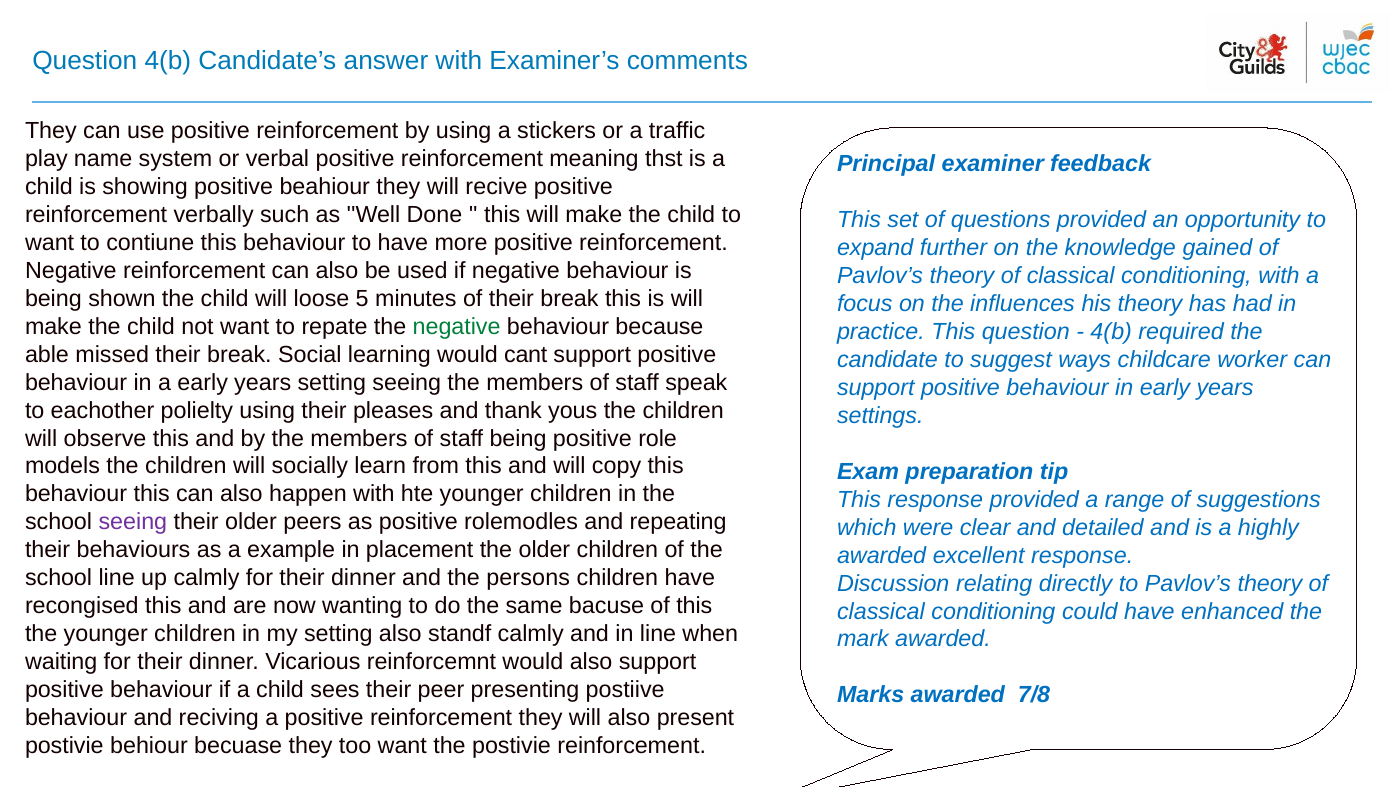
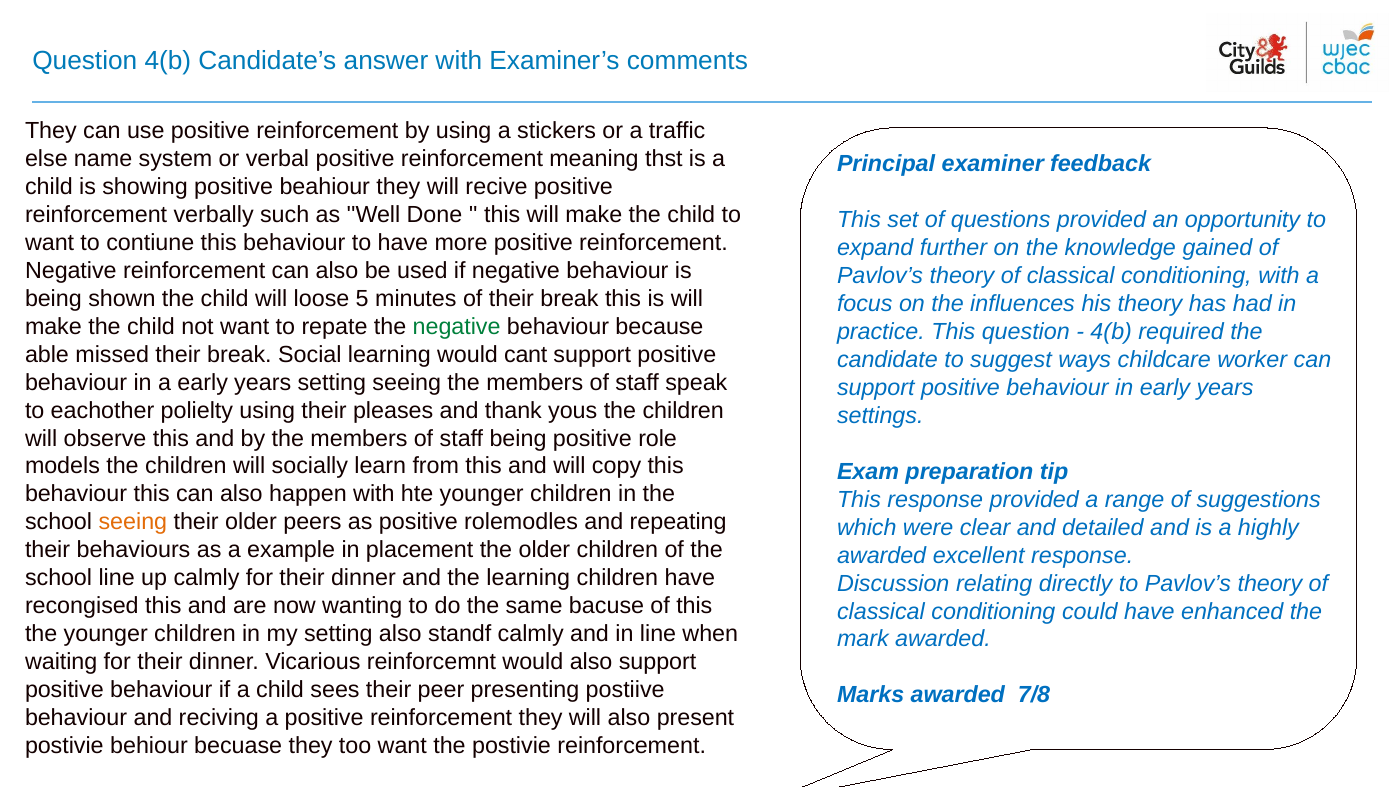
play: play -> else
seeing at (133, 523) colour: purple -> orange
the persons: persons -> learning
